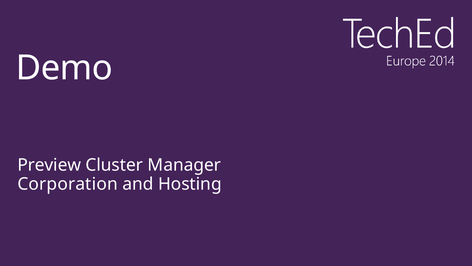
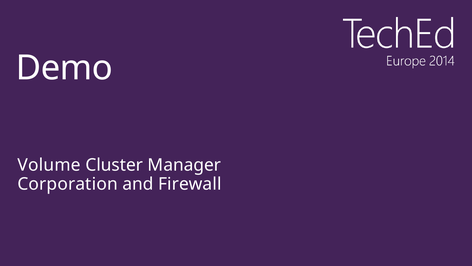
Preview: Preview -> Volume
Hosting: Hosting -> Firewall
